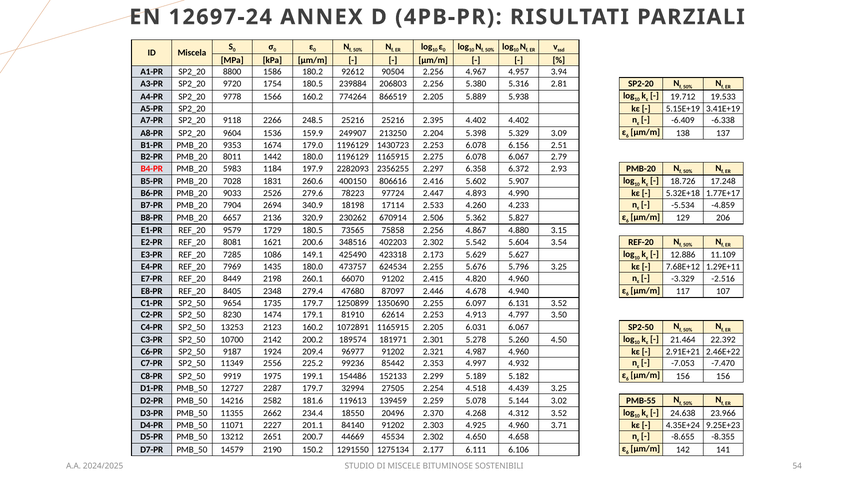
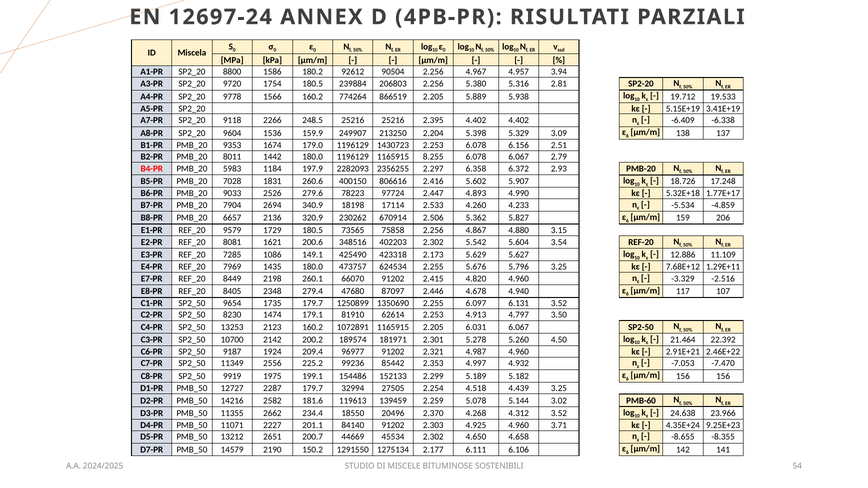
2.275: 2.275 -> 8.255
129: 129 -> 159
PMB-55: PMB-55 -> PMB-60
